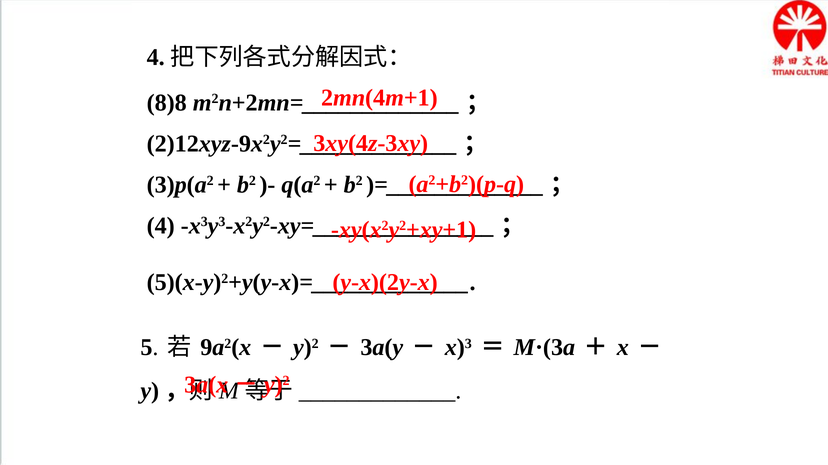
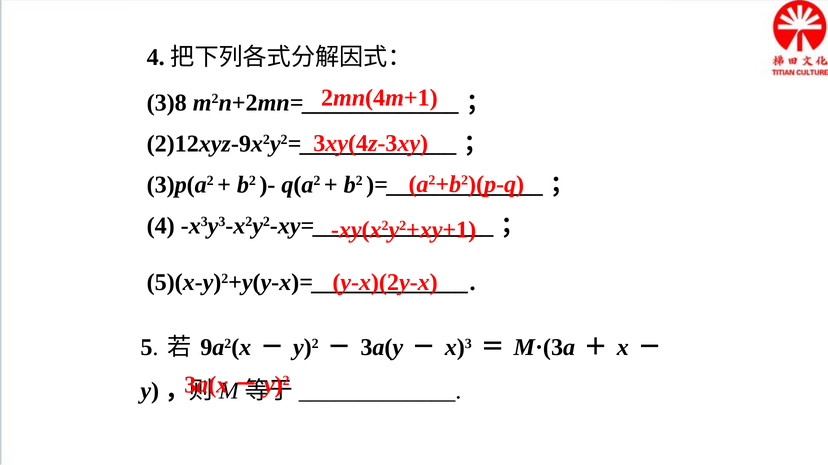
8)8: 8)8 -> 3)8
